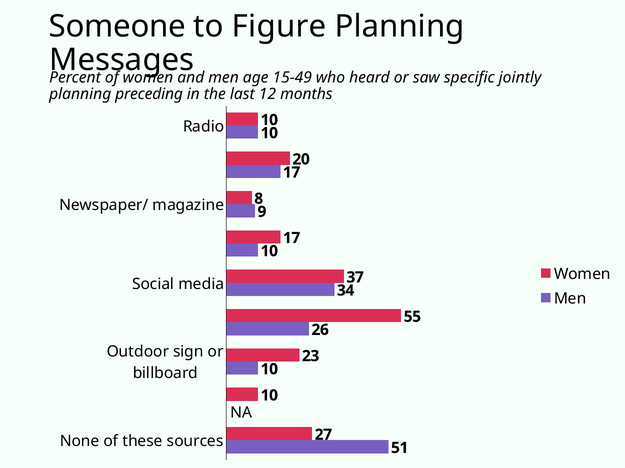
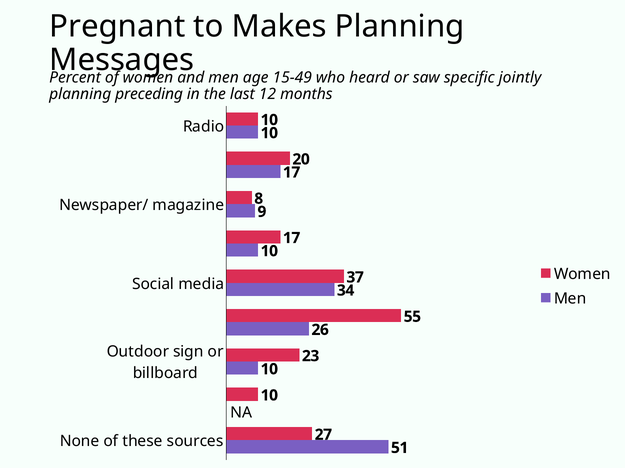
Someone: Someone -> Pregnant
Figure: Figure -> Makes
